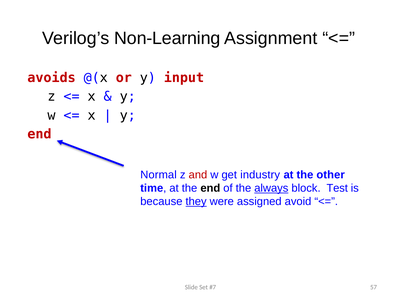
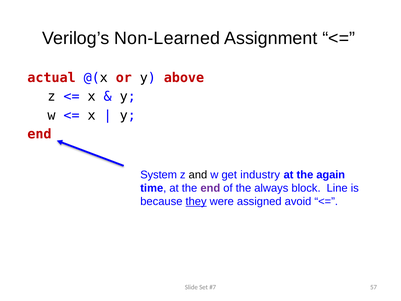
Non-Learning: Non-Learning -> Non-Learned
avoids: avoids -> actual
input: input -> above
Normal: Normal -> System
and colour: red -> black
other: other -> again
end at (210, 188) colour: black -> purple
always underline: present -> none
Test: Test -> Line
